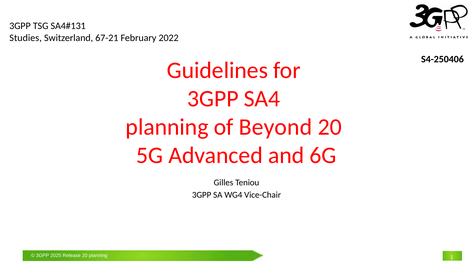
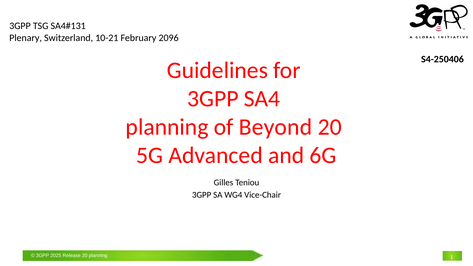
Studies: Studies -> Plenary
67-21: 67-21 -> 10-21
2022: 2022 -> 2096
